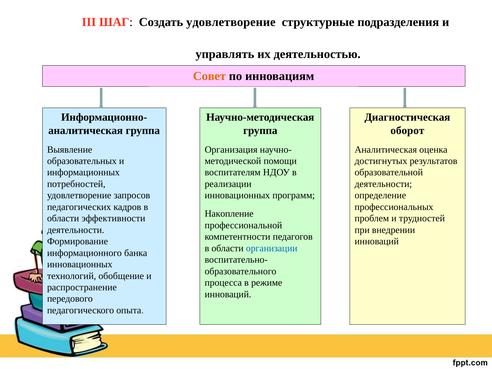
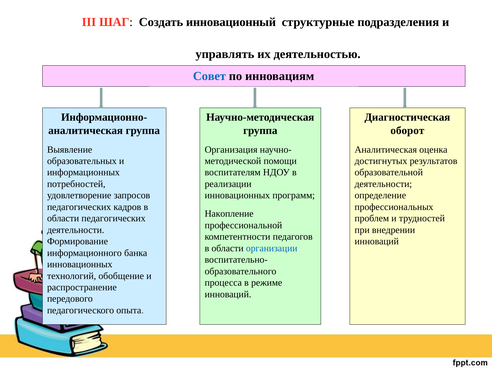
Создать удовлетворение: удовлетворение -> инновационный
Совет colour: orange -> blue
области эффективности: эффективности -> педагогических
